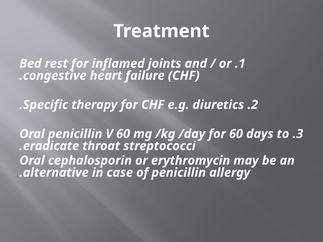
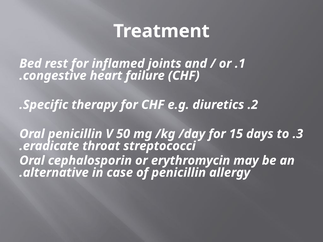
V 60: 60 -> 50
for 60: 60 -> 15
